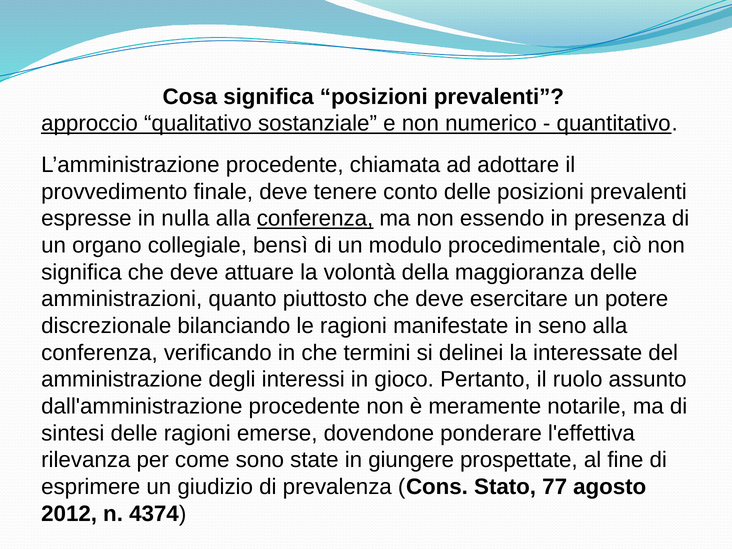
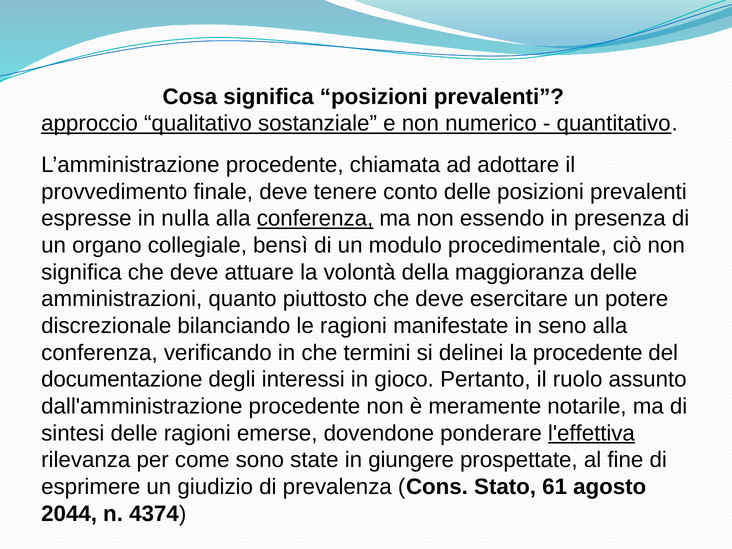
la interessate: interessate -> procedente
amministrazione: amministrazione -> documentazione
l'effettiva underline: none -> present
77: 77 -> 61
2012: 2012 -> 2044
